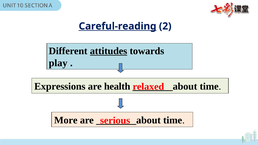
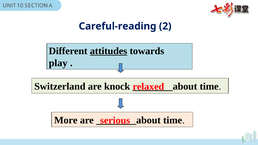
Careful-reading underline: present -> none
Expressions: Expressions -> Switzerland
health: health -> knock
